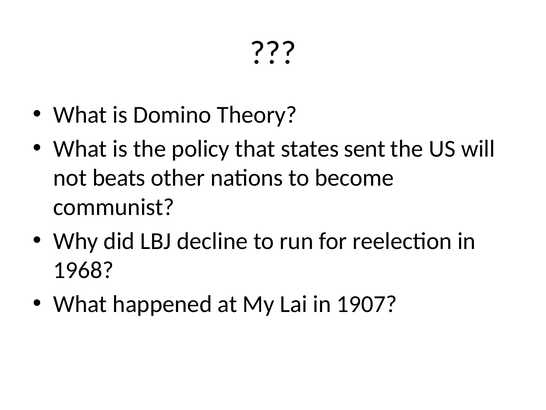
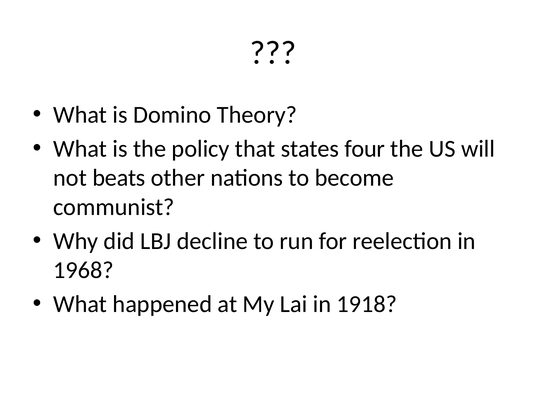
sent: sent -> four
1907: 1907 -> 1918
